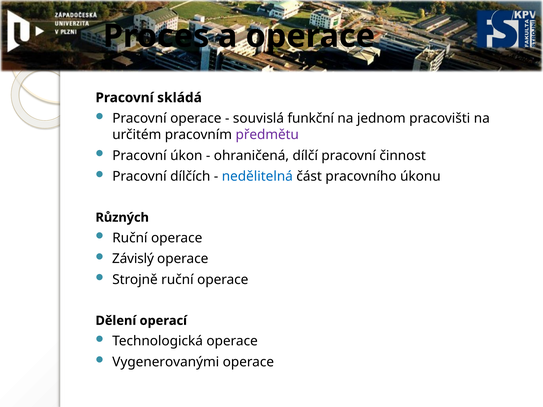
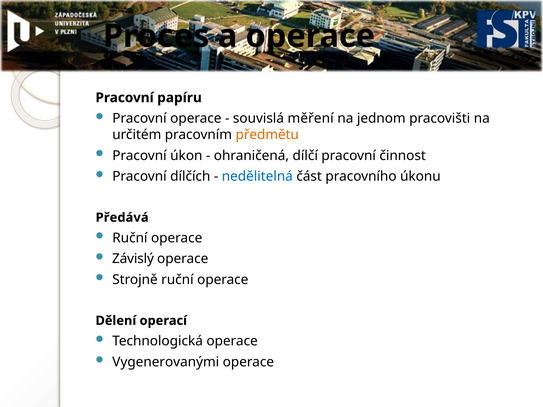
skládá: skládá -> papíru
funkční: funkční -> měření
předmětu colour: purple -> orange
Různých: Různých -> Předává
